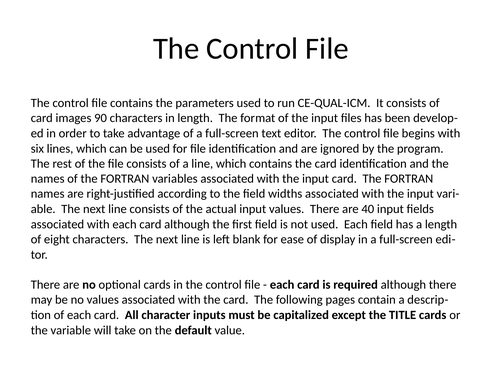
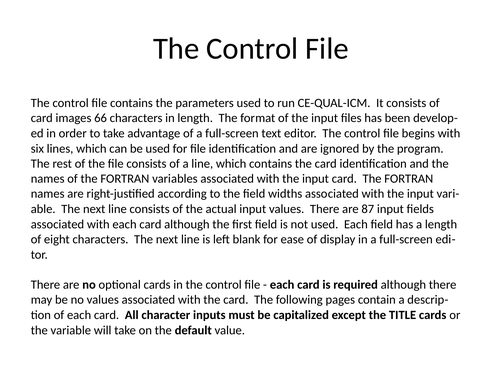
90: 90 -> 66
40: 40 -> 87
